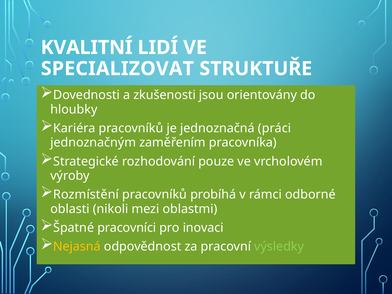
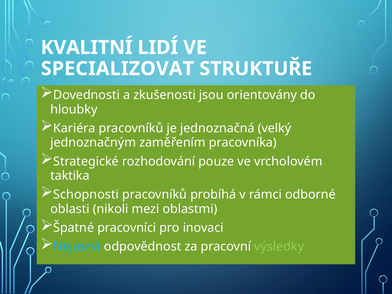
práci: práci -> velký
výroby: výroby -> taktika
Rozmístění: Rozmístění -> Schopnosti
Nejasná colour: yellow -> light blue
